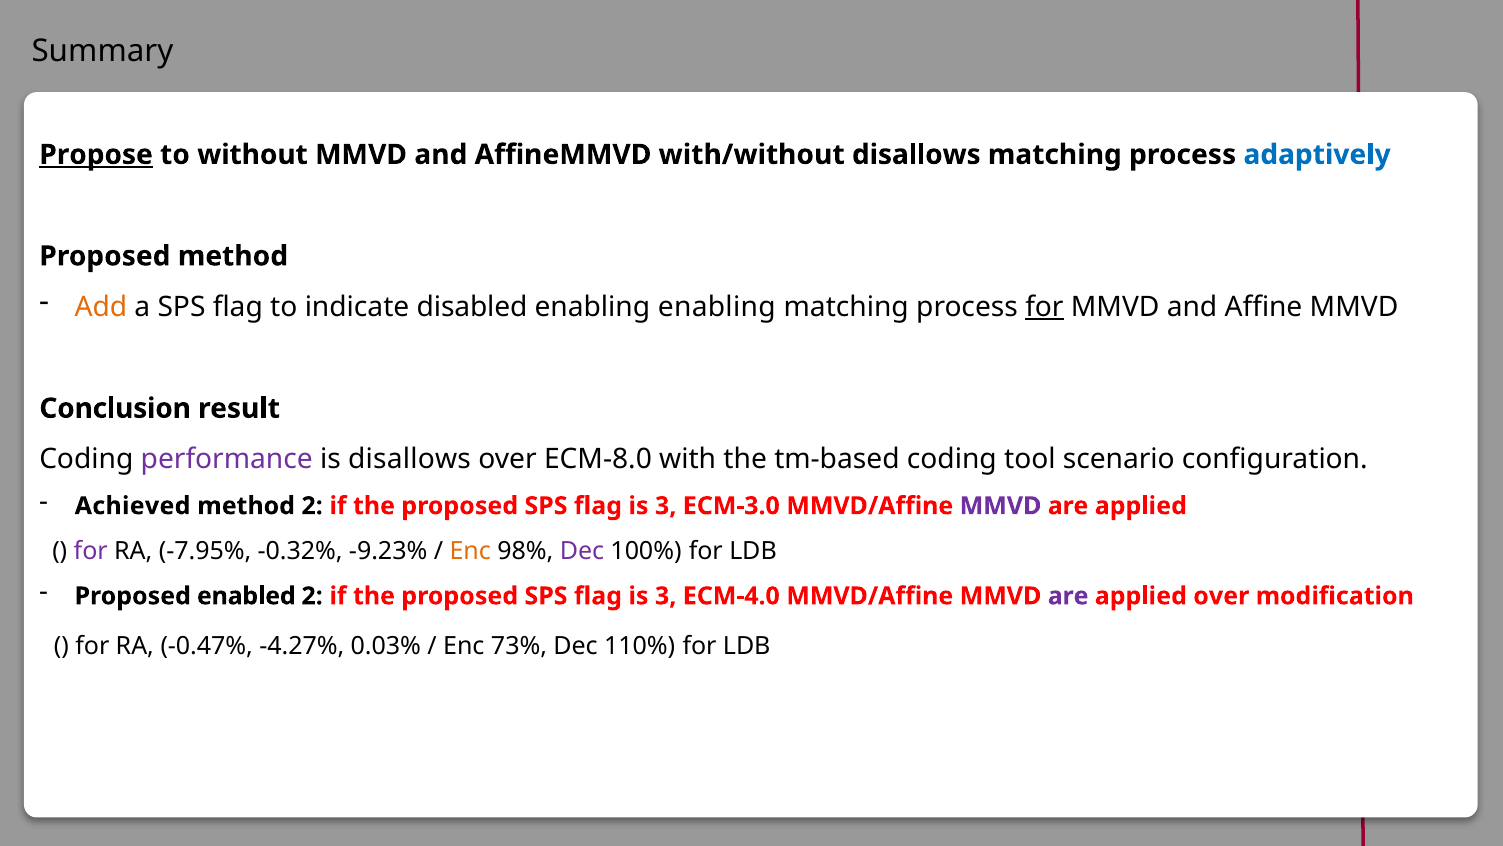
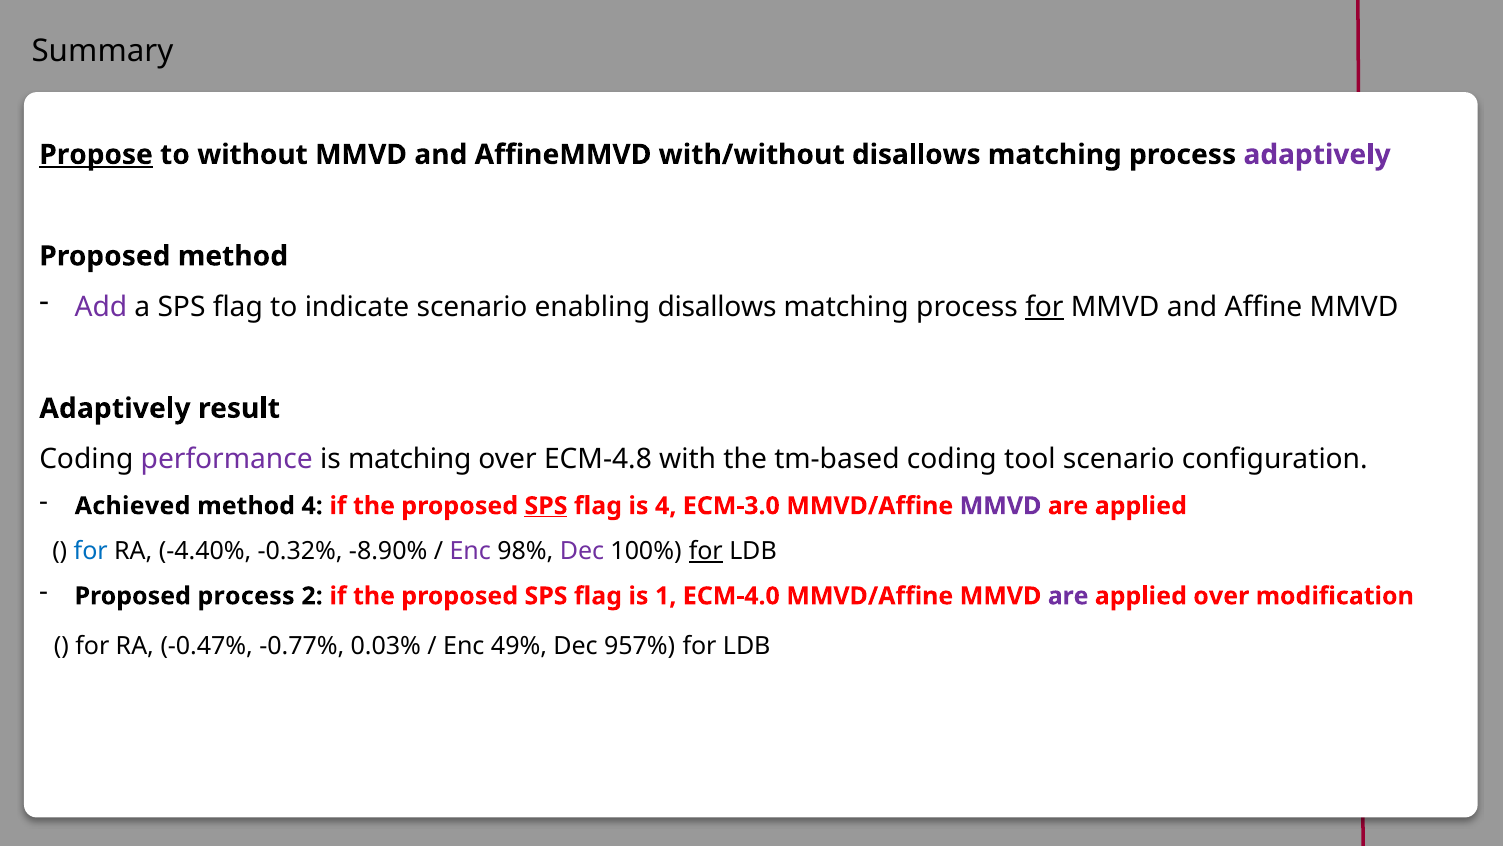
adaptively at (1317, 155) colour: blue -> purple
Add colour: orange -> purple
indicate disabled: disabled -> scenario
enabling enabling: enabling -> disallows
Conclusion at (115, 408): Conclusion -> Adaptively
is disallows: disallows -> matching
ECM-8.0: ECM-8.0 -> ECM-4.8
method 2: 2 -> 4
SPS at (546, 506) underline: none -> present
3 at (666, 506): 3 -> 4
for at (91, 551) colour: purple -> blue
-7.95%: -7.95% -> -4.40%
-9.23%: -9.23% -> -8.90%
Enc at (470, 551) colour: orange -> purple
for at (706, 551) underline: none -> present
Proposed enabled: enabled -> process
3 at (666, 596): 3 -> 1
-4.27%: -4.27% -> -0.77%
73%: 73% -> 49%
110%: 110% -> 957%
